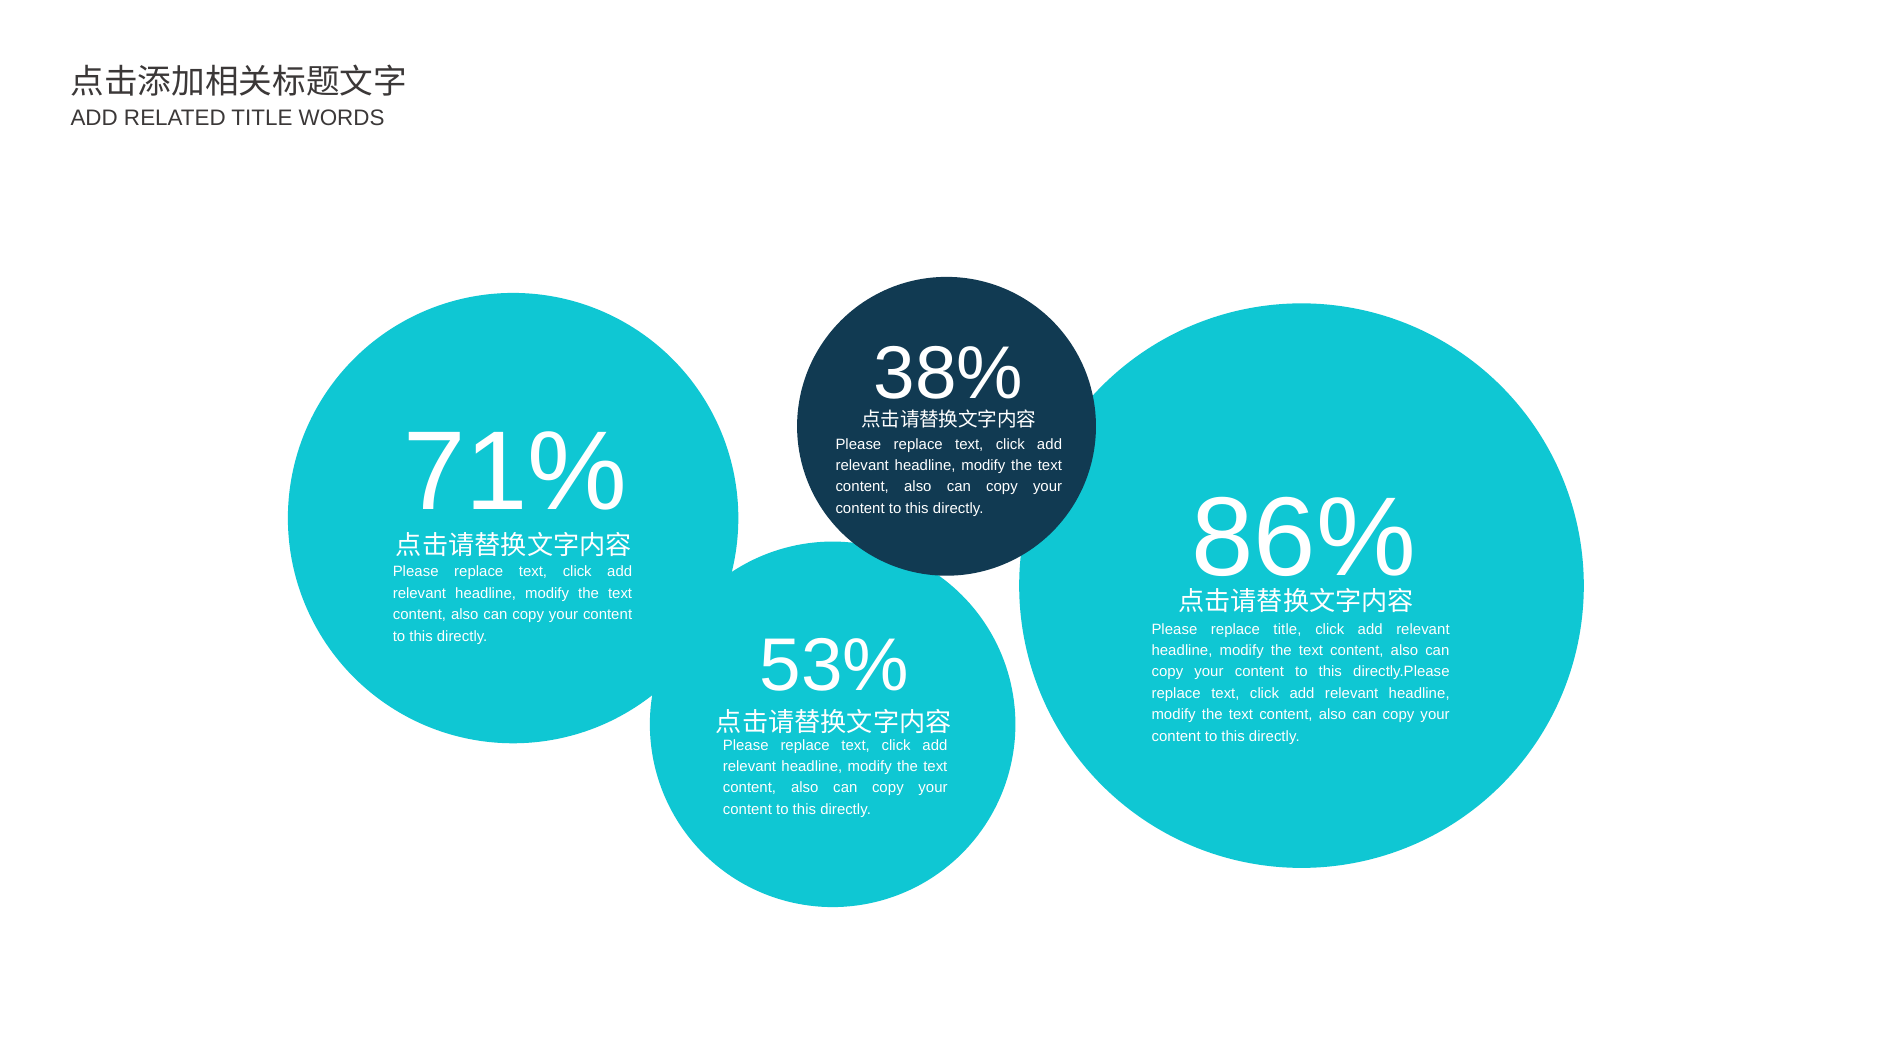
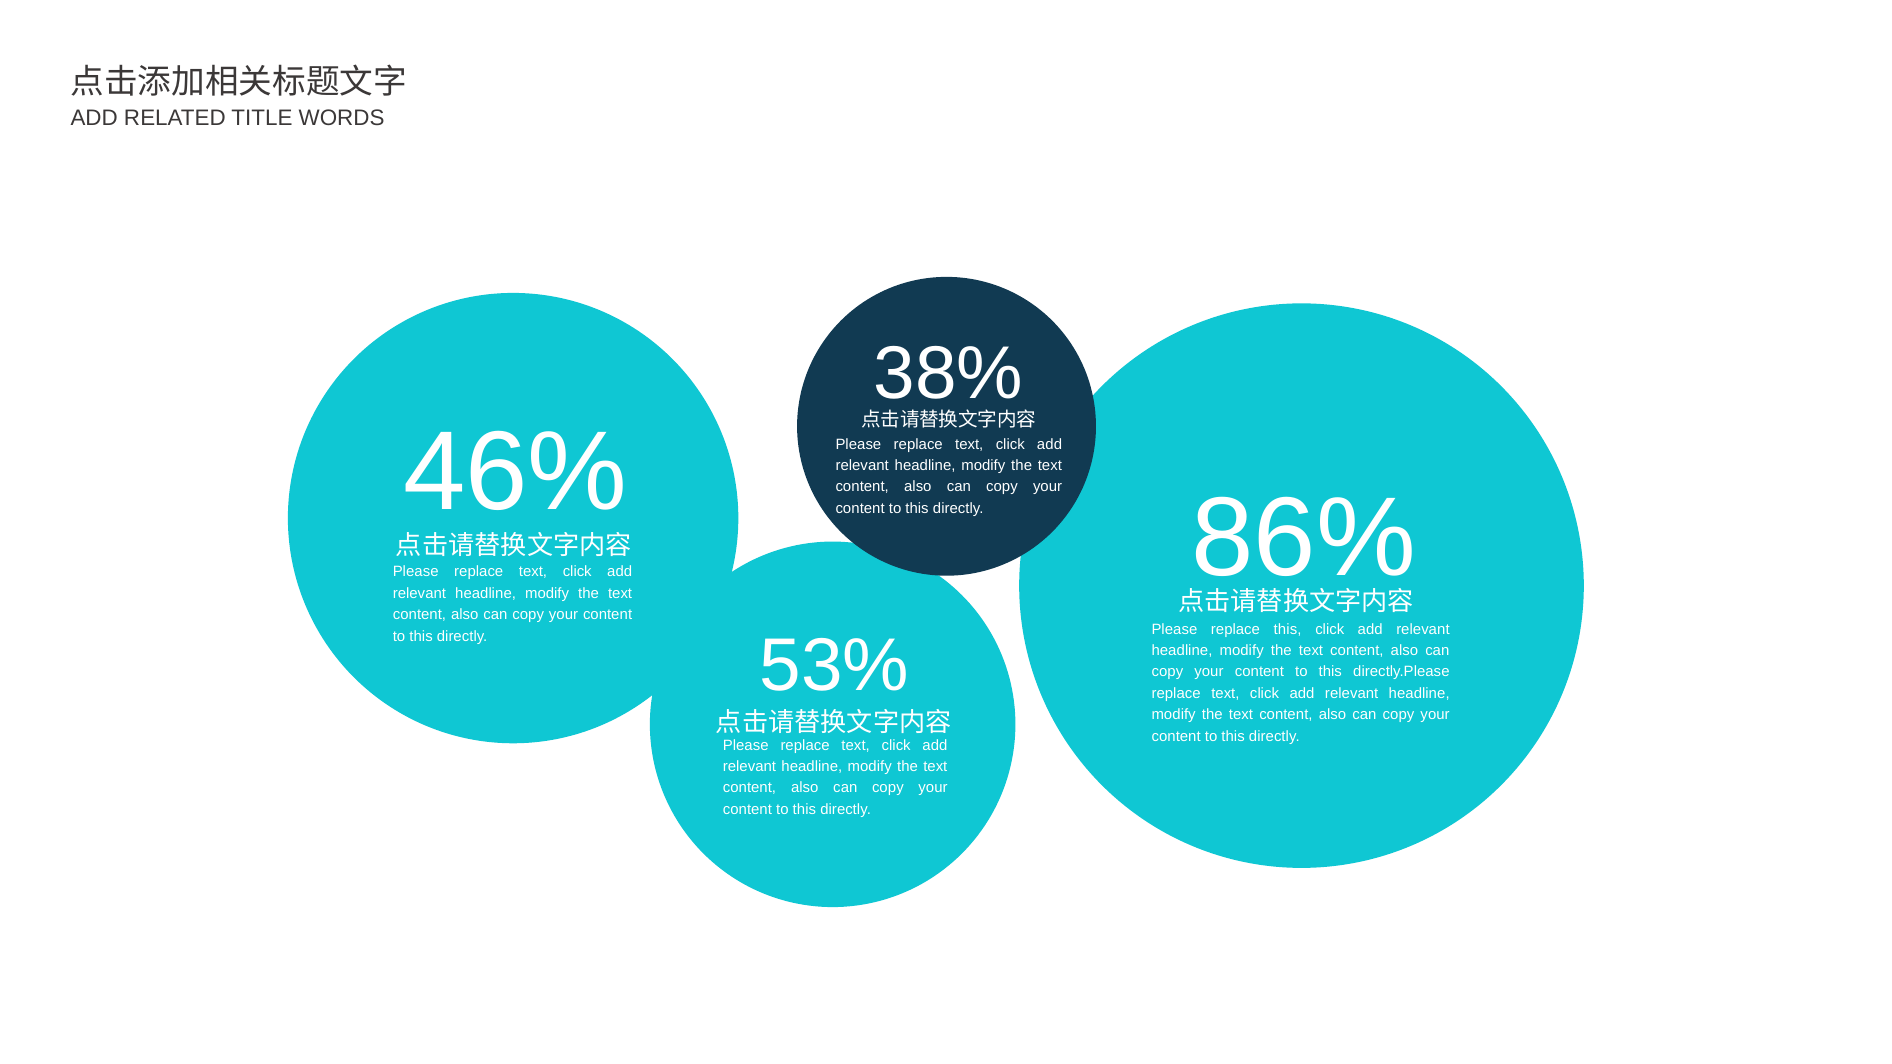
71%: 71% -> 46%
replace title: title -> this
